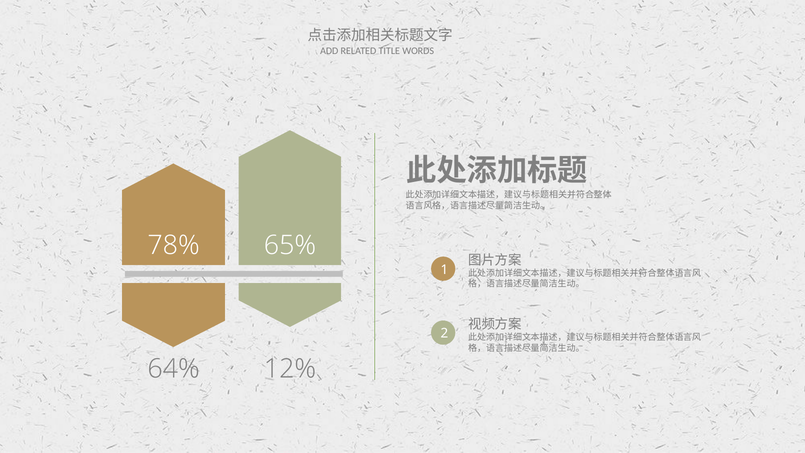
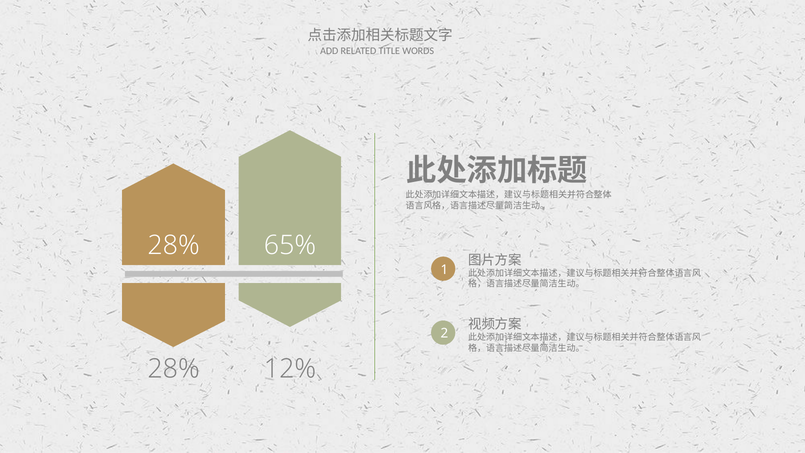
78% at (174, 245): 78% -> 28%
64% at (174, 369): 64% -> 28%
